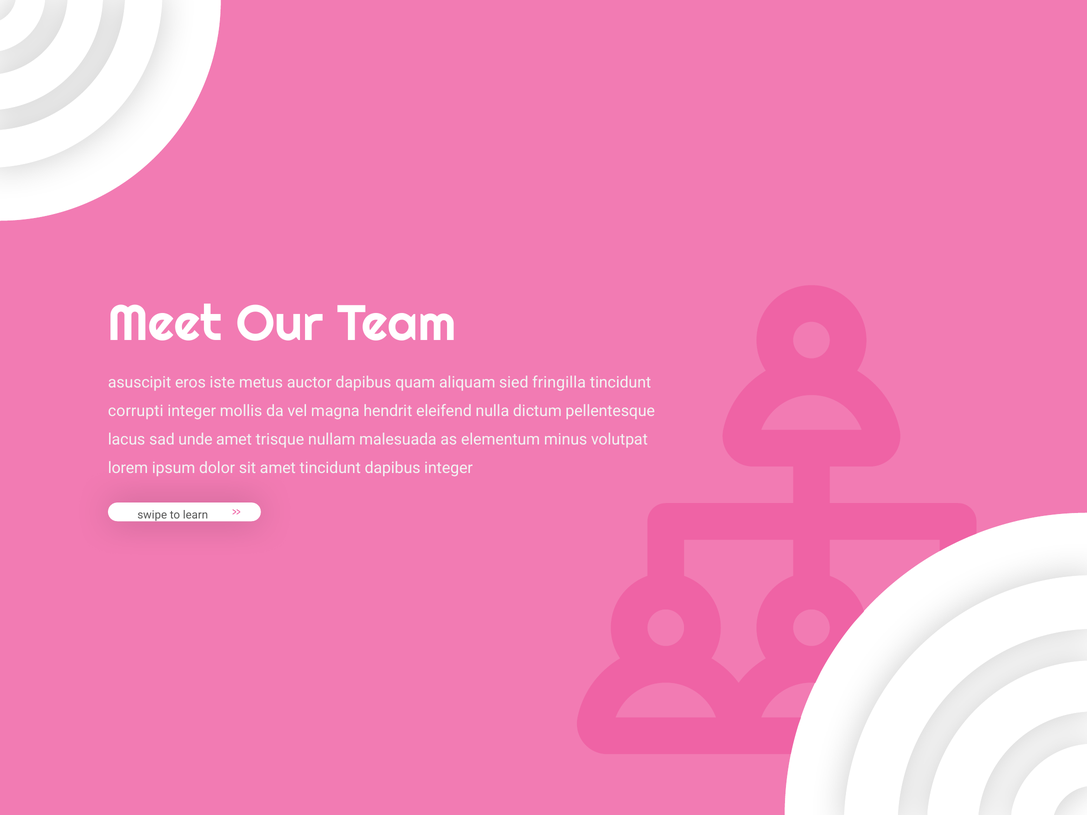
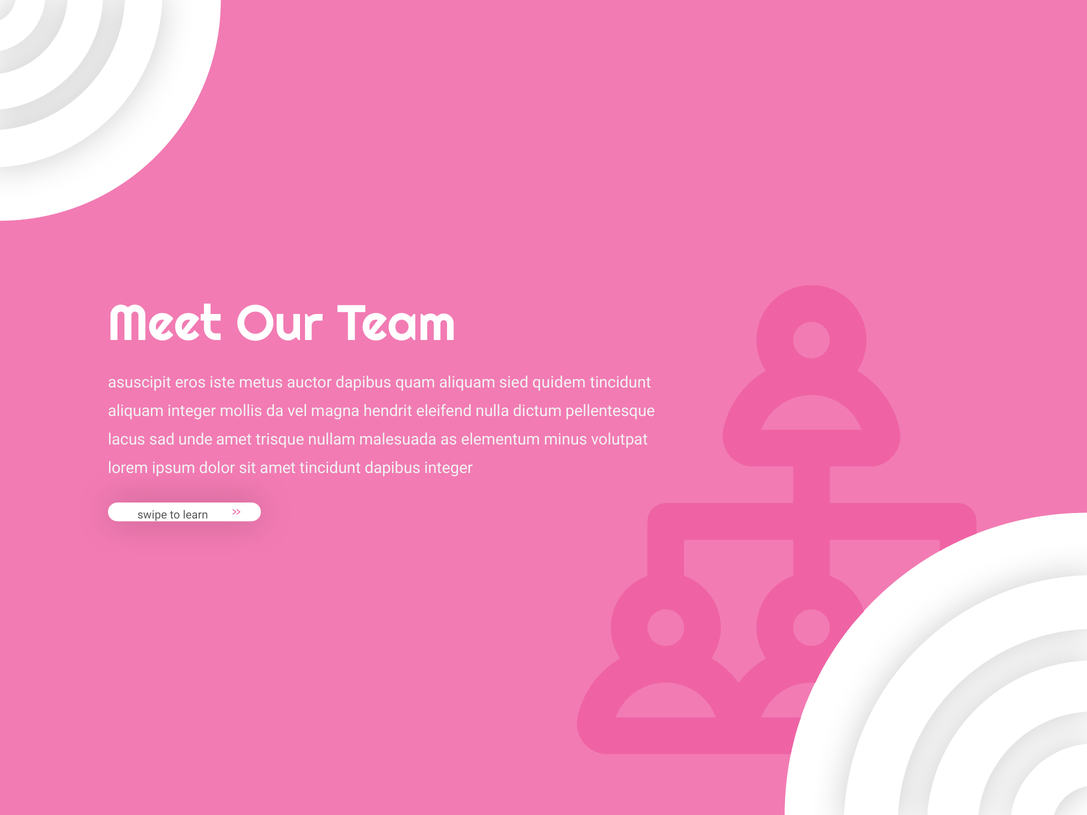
fringilla: fringilla -> quidem
corrupti at (136, 411): corrupti -> aliquam
